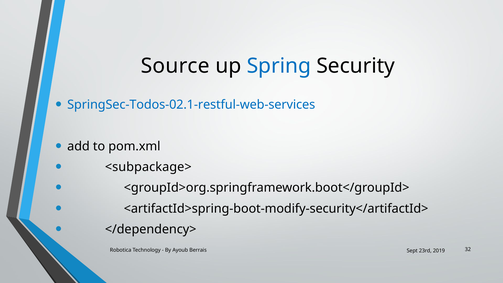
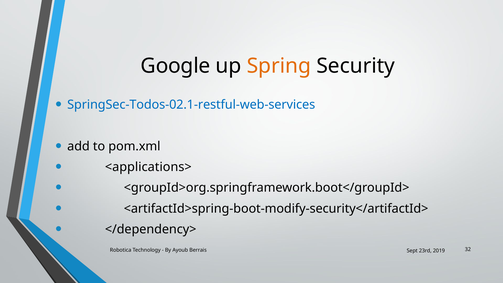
Source: Source -> Google
Spring colour: blue -> orange
<subpackage>: <subpackage> -> <applications>
